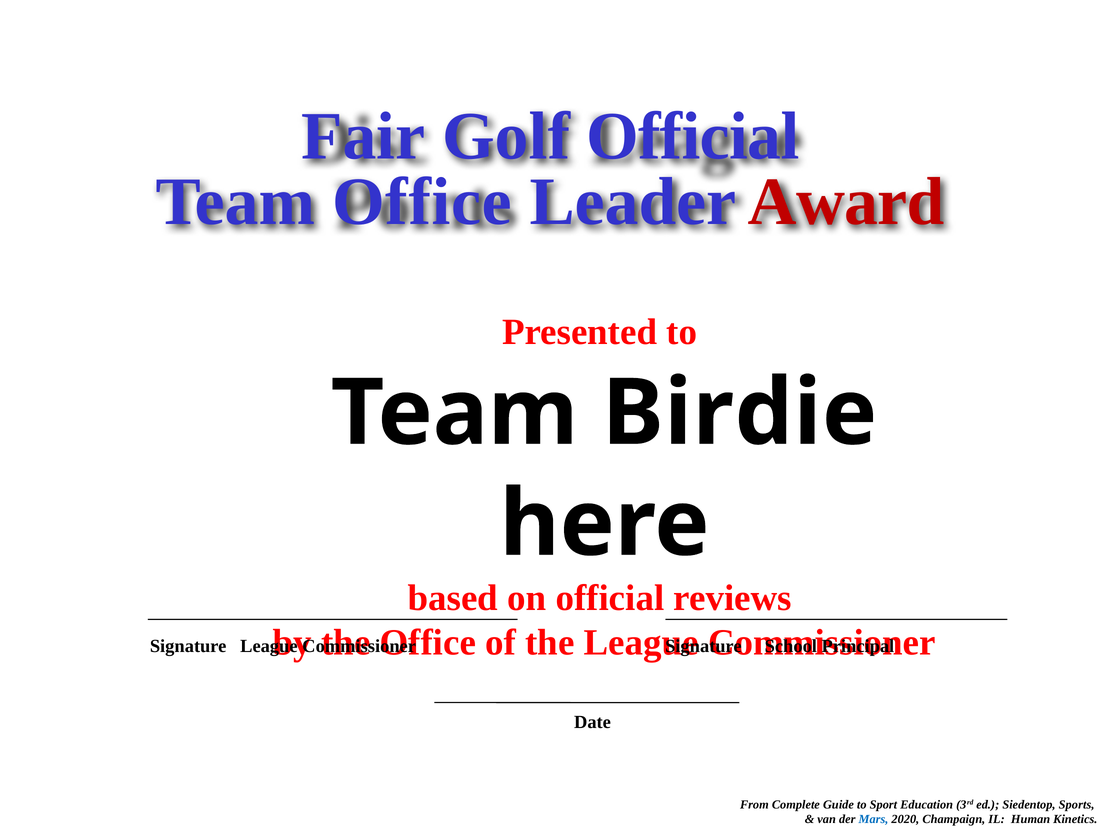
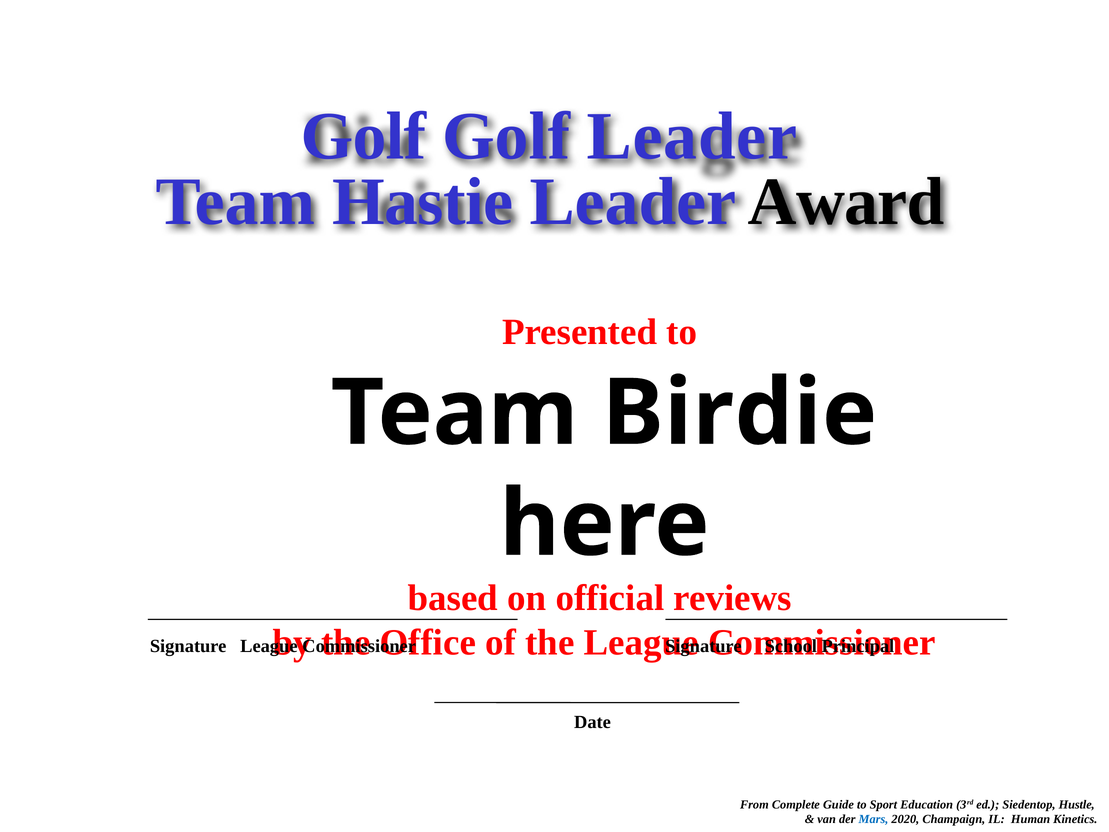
Fair at (363, 137): Fair -> Golf
Golf Official: Official -> Leader
Team Office: Office -> Hastie
Award colour: red -> black
Sports: Sports -> Hustle
